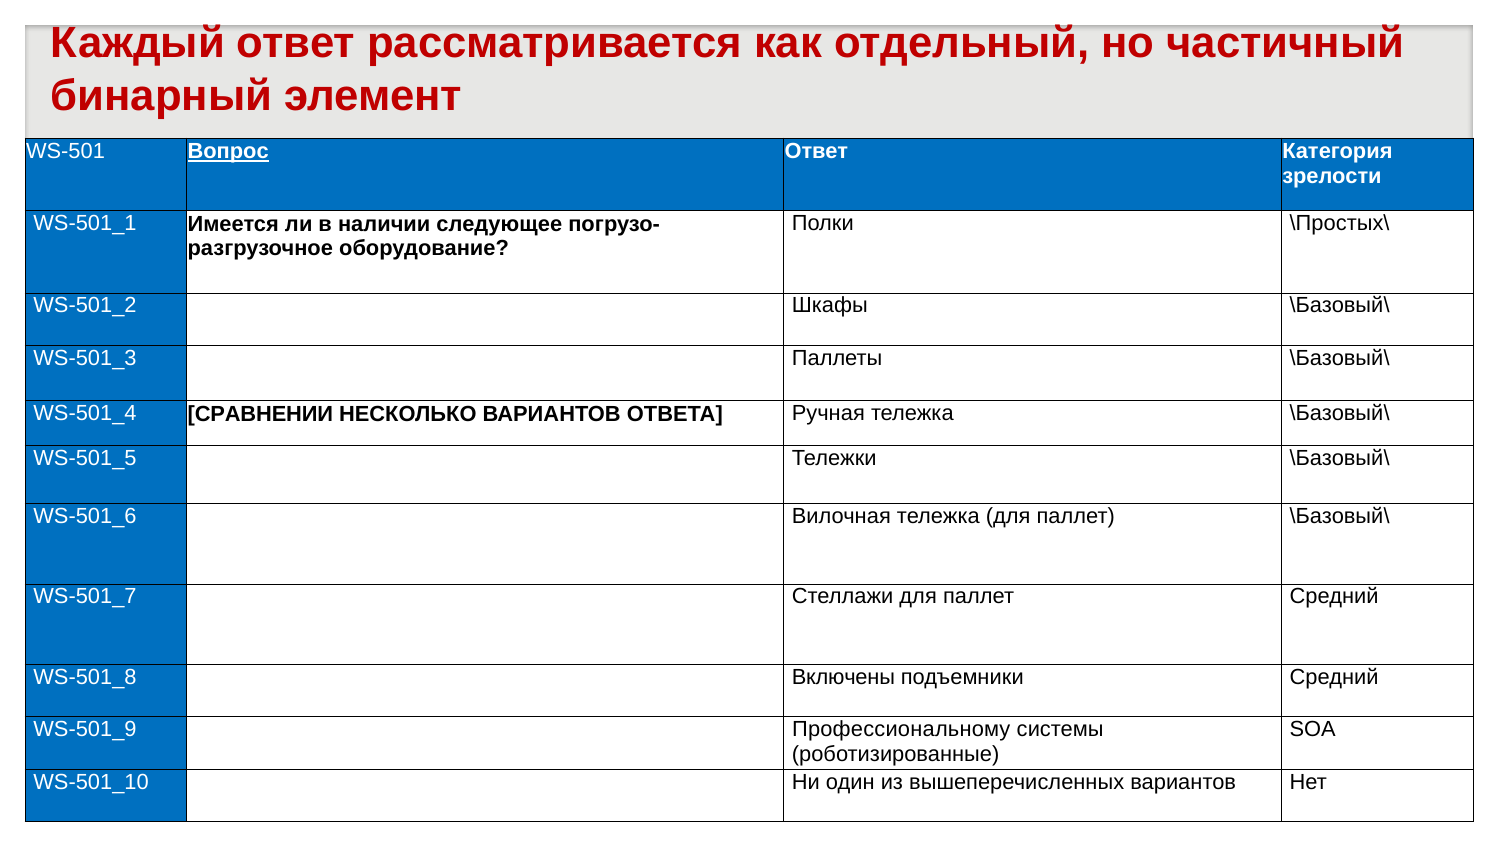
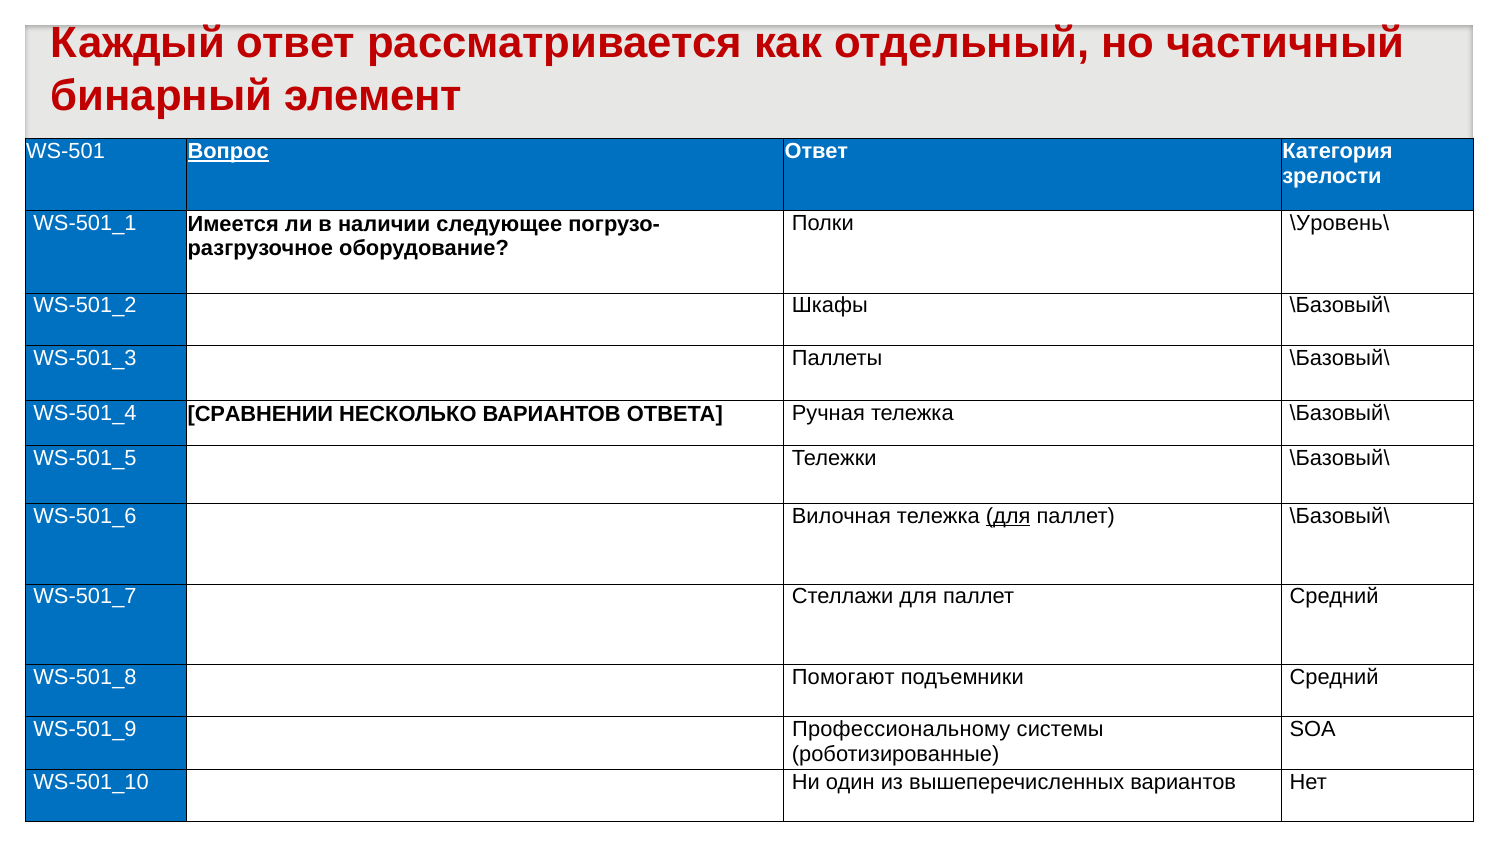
\Простых\: \Простых\ -> \Уровень\
для at (1008, 516) underline: none -> present
Включены: Включены -> Помогают
